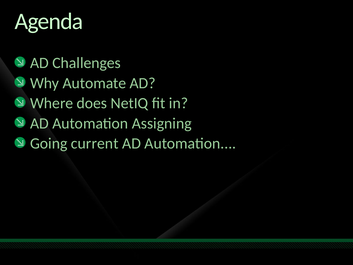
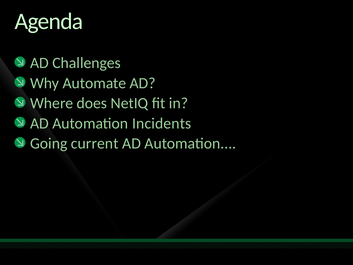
Assigning: Assigning -> Incidents
